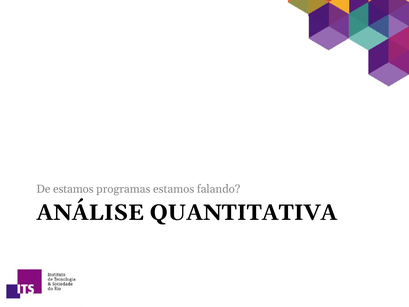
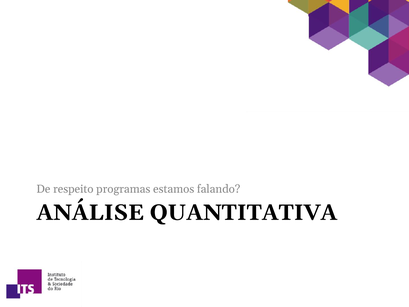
De estamos: estamos -> respeito
